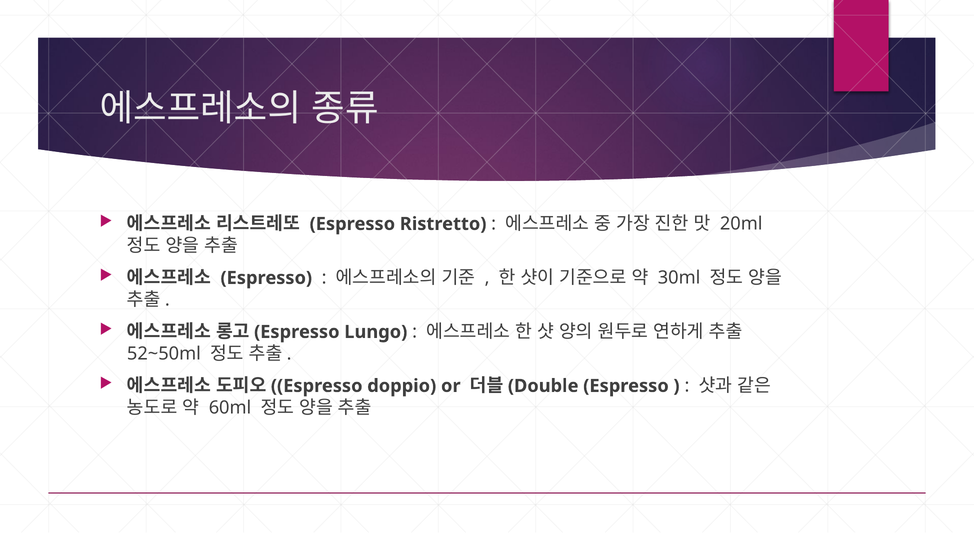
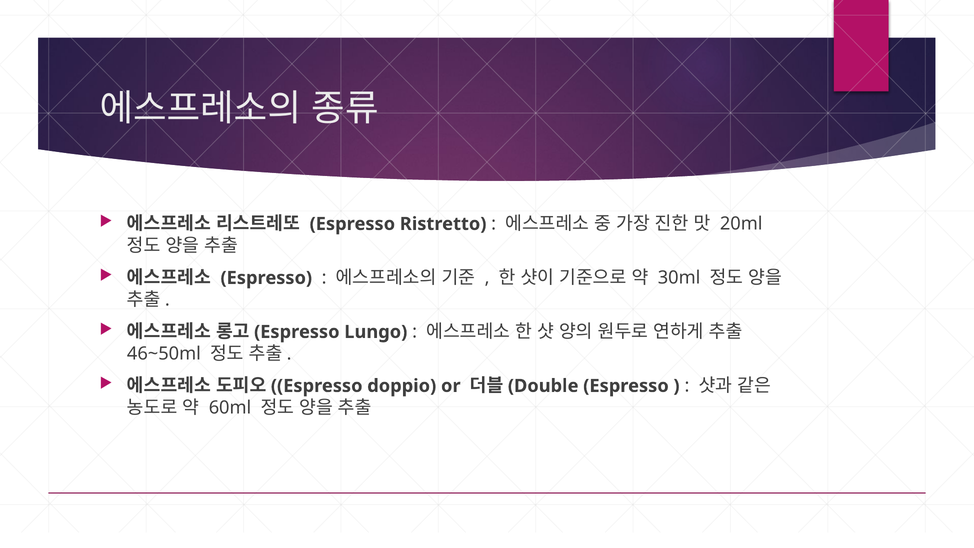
52~50ml: 52~50ml -> 46~50ml
